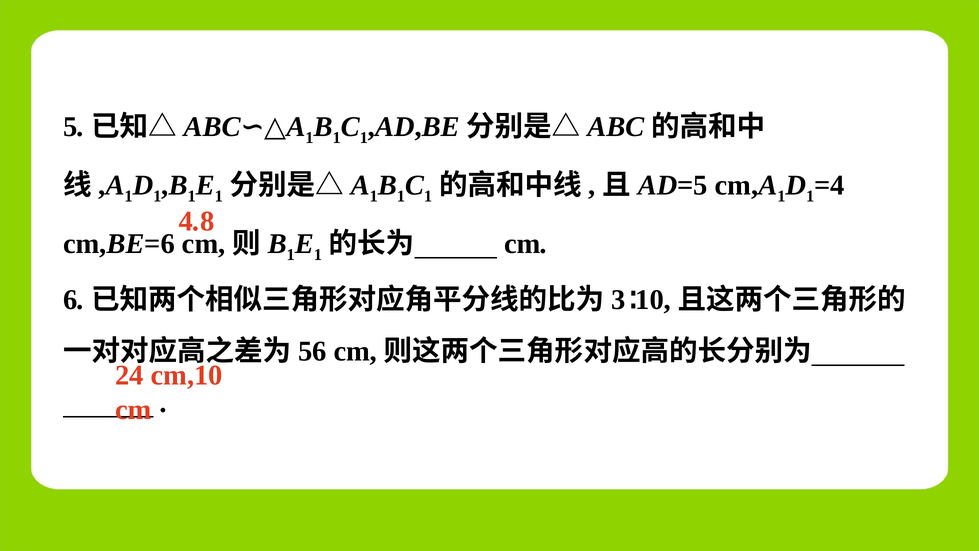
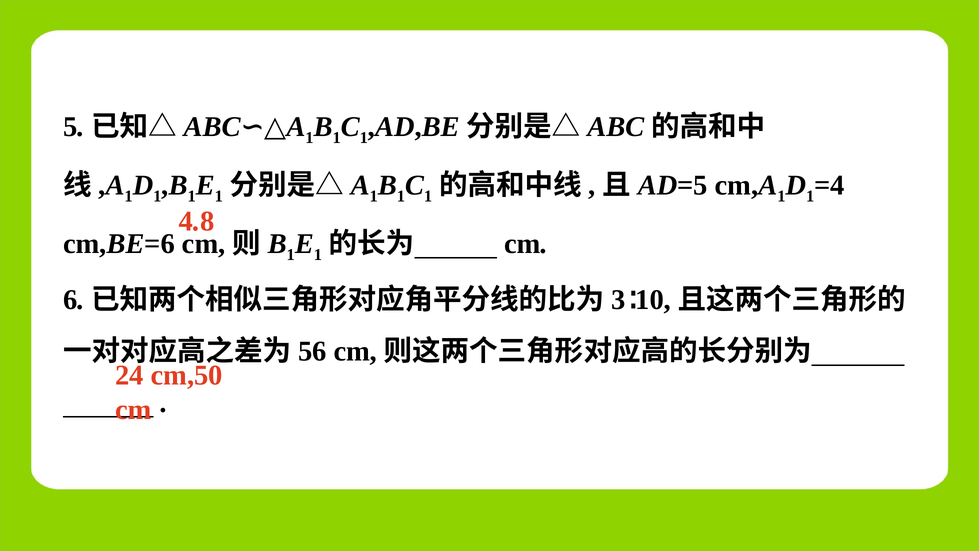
cm,10: cm,10 -> cm,50
